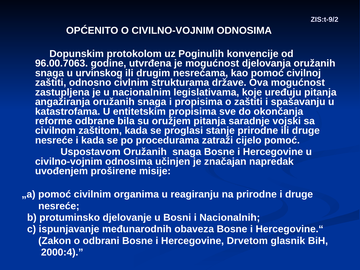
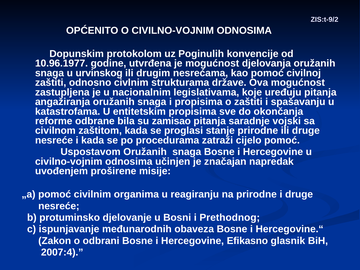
96.00.7063: 96.00.7063 -> 10.96.1977
oružjem: oružjem -> zamisao
Nacionalnih: Nacionalnih -> Prethodnog
Drvetom: Drvetom -> Efikasno
2000:4: 2000:4 -> 2007:4
